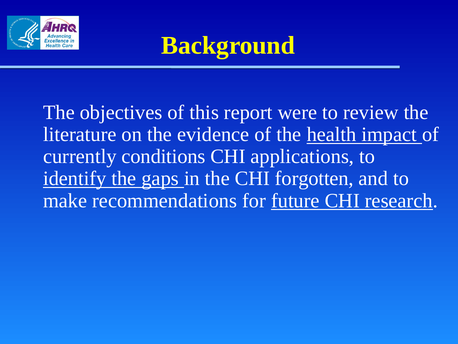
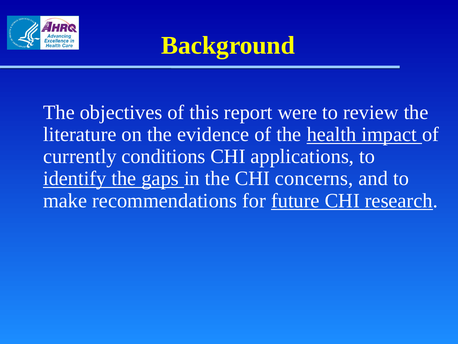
forgotten: forgotten -> concerns
